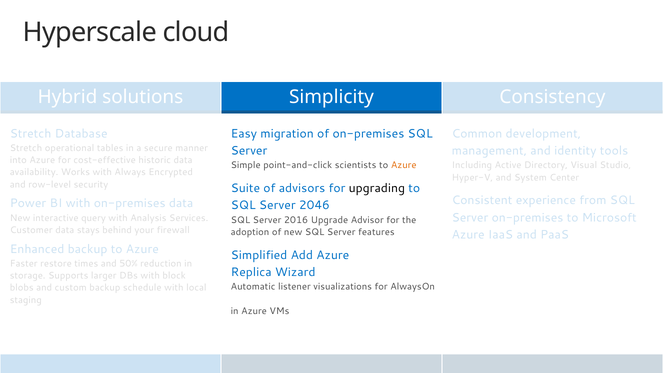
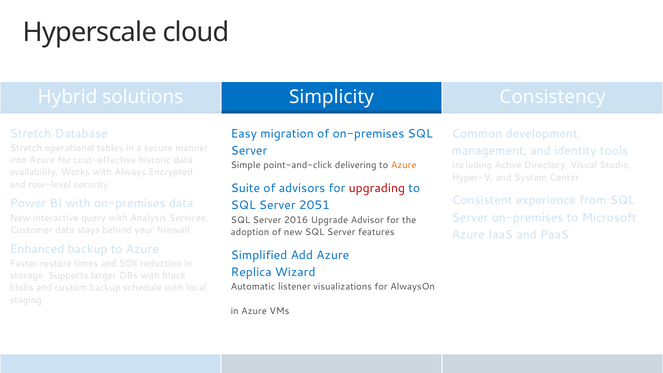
scientists: scientists -> delivering
upgrading colour: black -> red
2046: 2046 -> 2051
